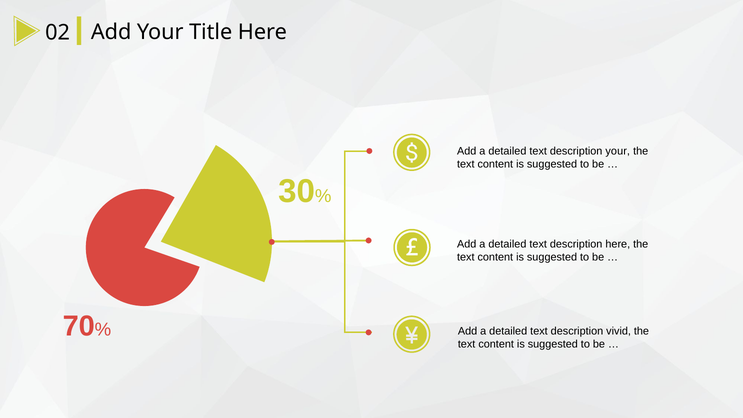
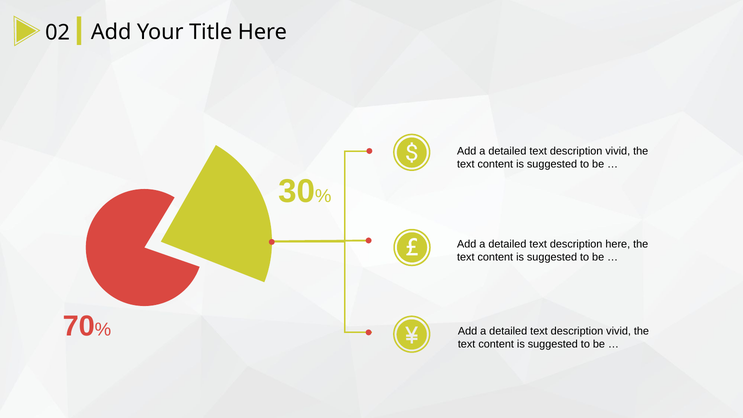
your at (618, 151): your -> vivid
